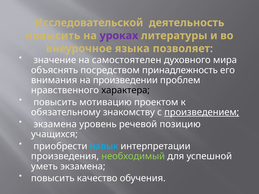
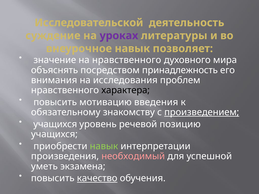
повысить at (53, 36): повысить -> суждение
внеурочное языка: языка -> навык
на самостоятелен: самостоятелен -> нравственного
произведении: произведении -> исследования
проектом: проектом -> введения
экзамена at (55, 124): экзамена -> учащихся
навык at (104, 146) colour: light blue -> light green
необходимый colour: light green -> pink
качество underline: none -> present
